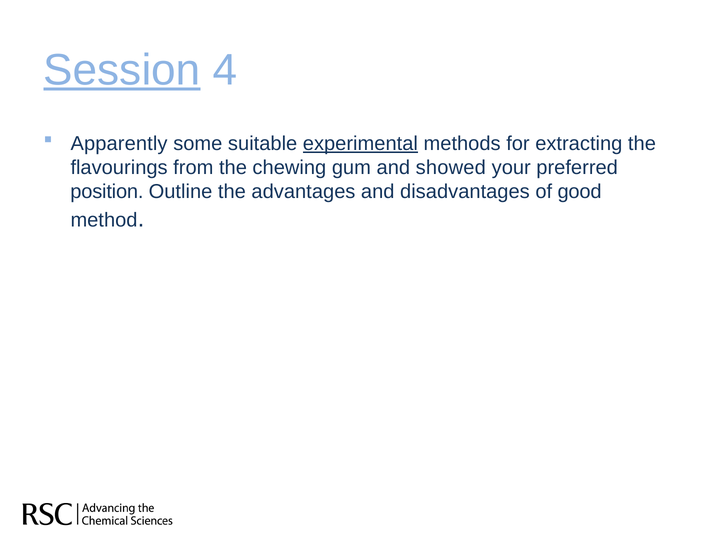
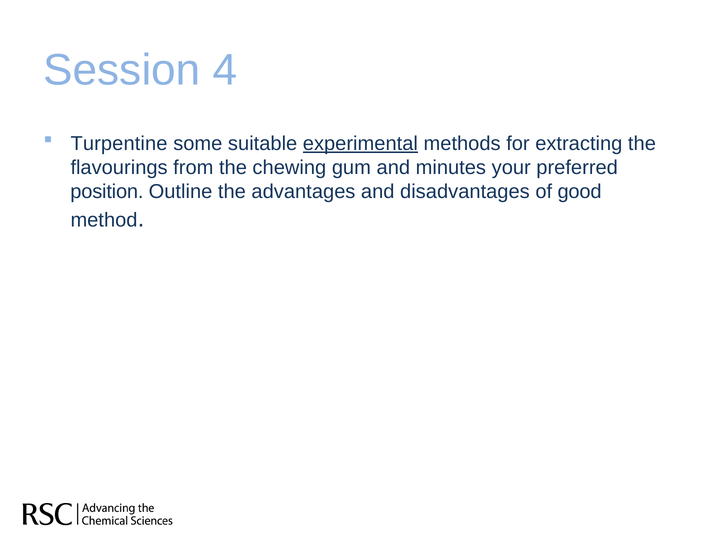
Session underline: present -> none
Apparently: Apparently -> Turpentine
showed: showed -> minutes
